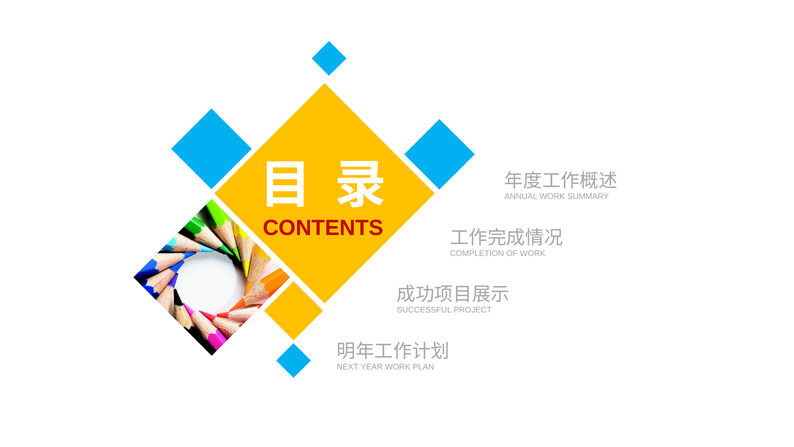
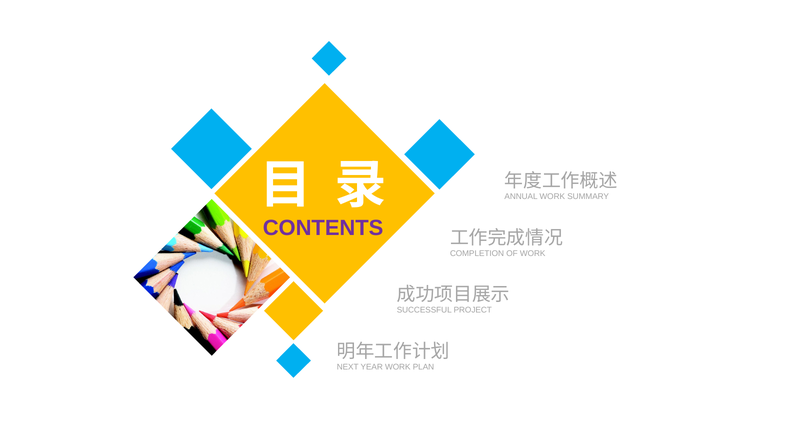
CONTENTS colour: red -> purple
